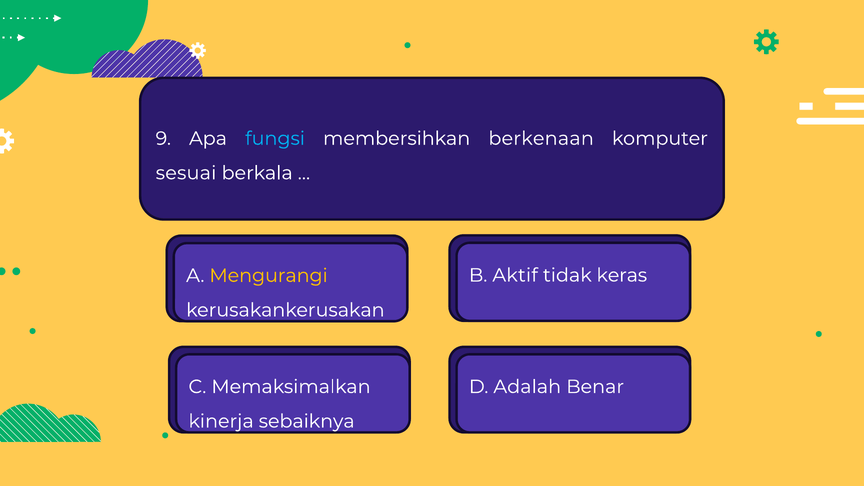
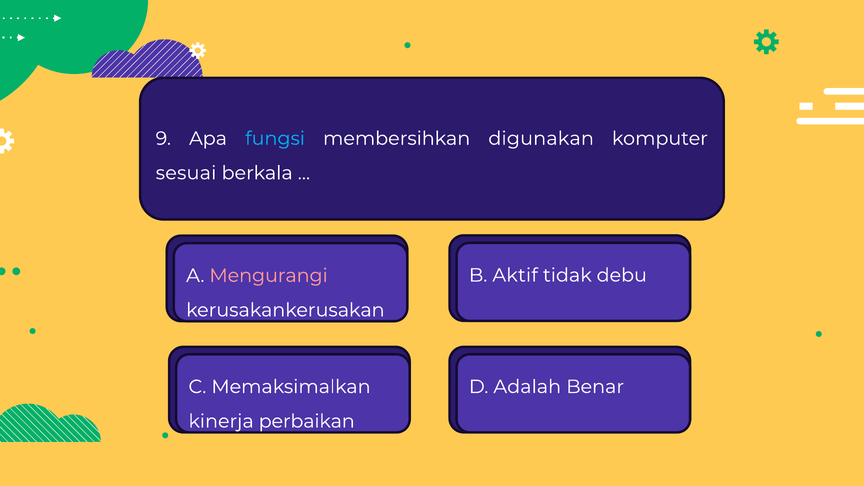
berkenaan: berkenaan -> digunakan
keras: keras -> debu
Mengurangi colour: yellow -> pink
sebaiknya: sebaiknya -> perbaikan
